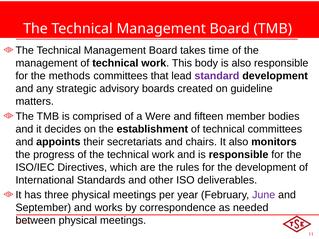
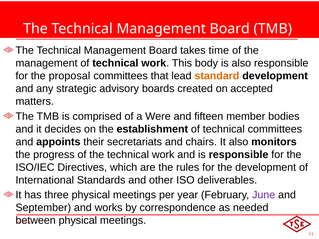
methods: methods -> proposal
standard colour: purple -> orange
guideline: guideline -> accepted
